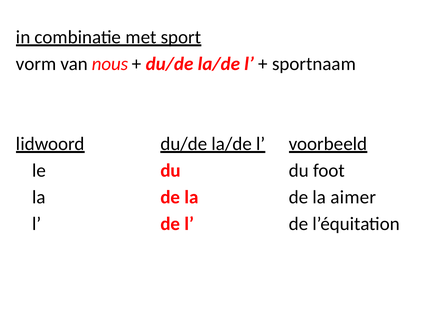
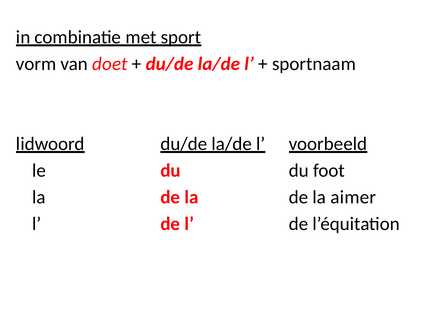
nous: nous -> doet
